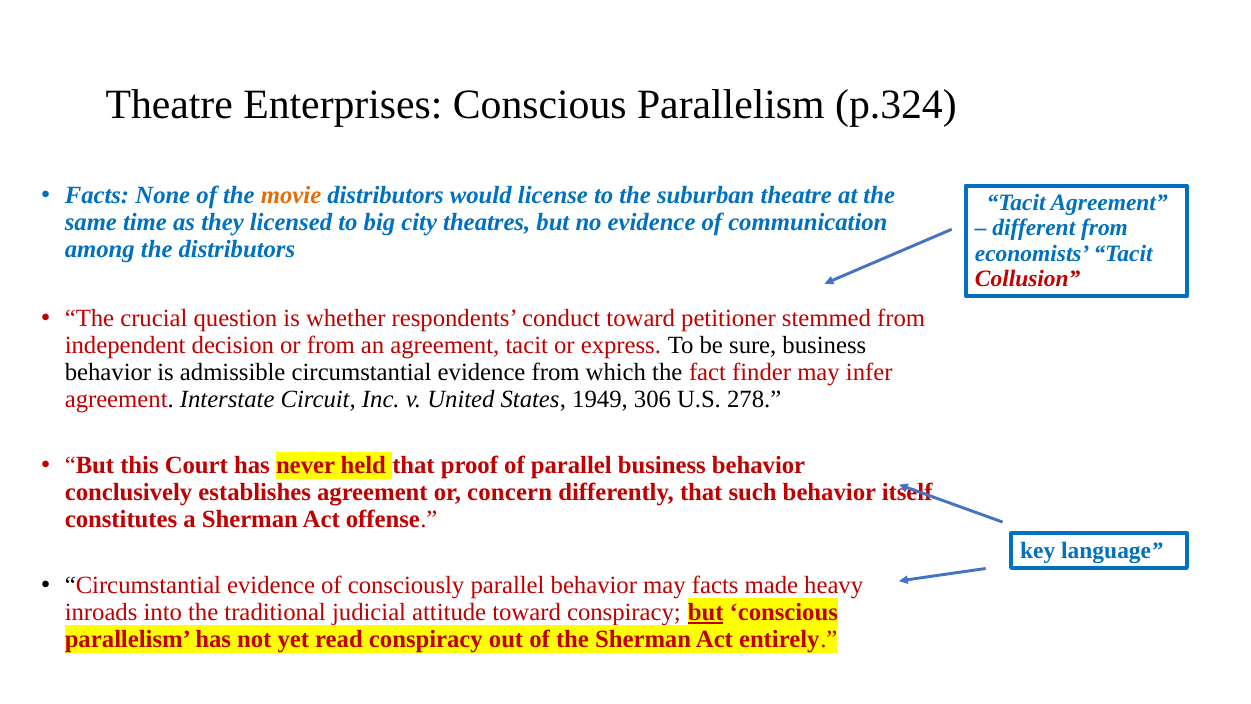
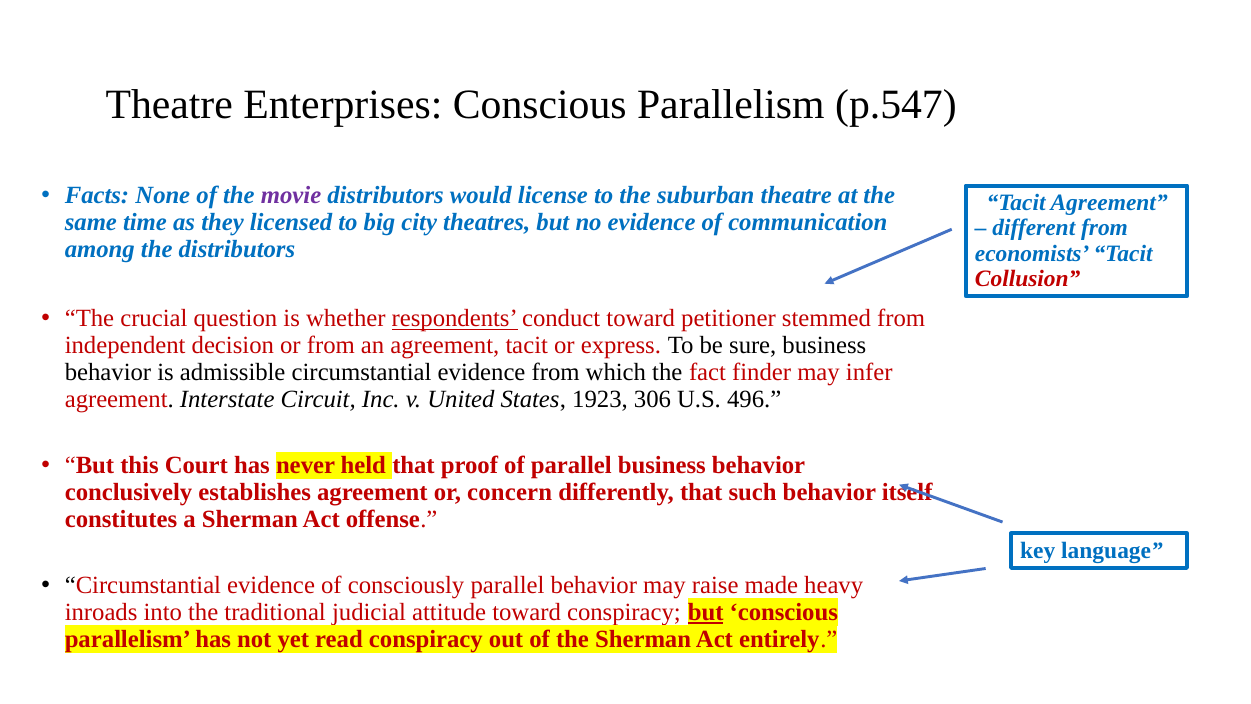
p.324: p.324 -> p.547
movie colour: orange -> purple
respondents underline: none -> present
1949: 1949 -> 1923
278: 278 -> 496
may facts: facts -> raise
